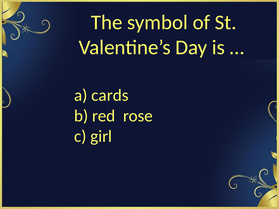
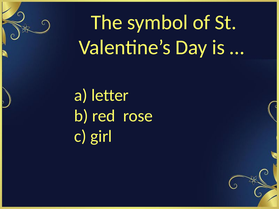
cards: cards -> letter
